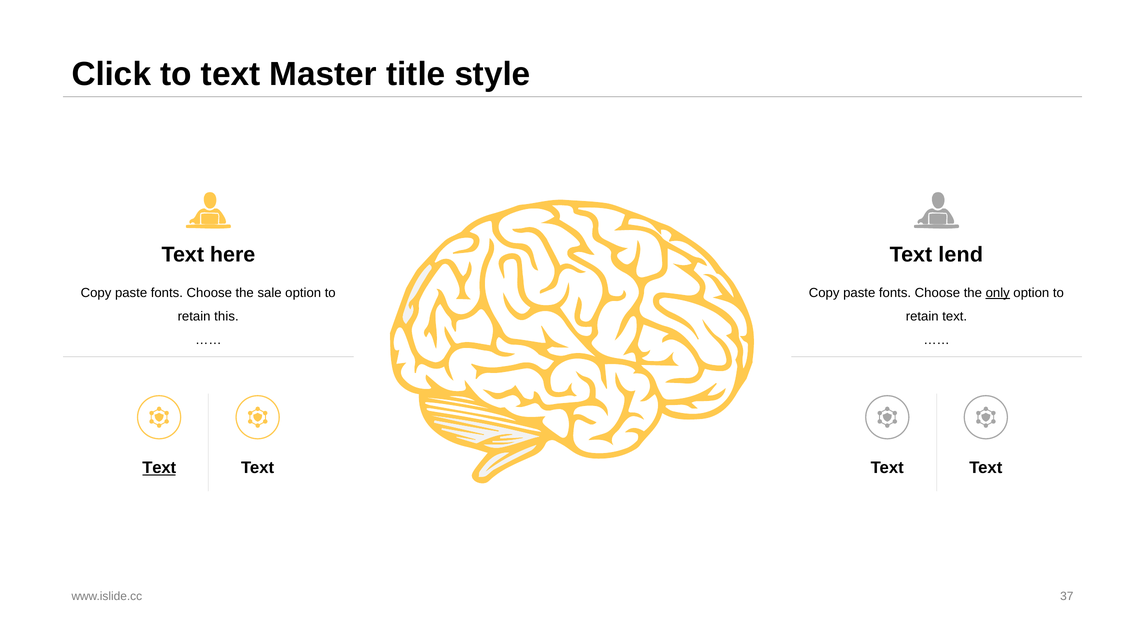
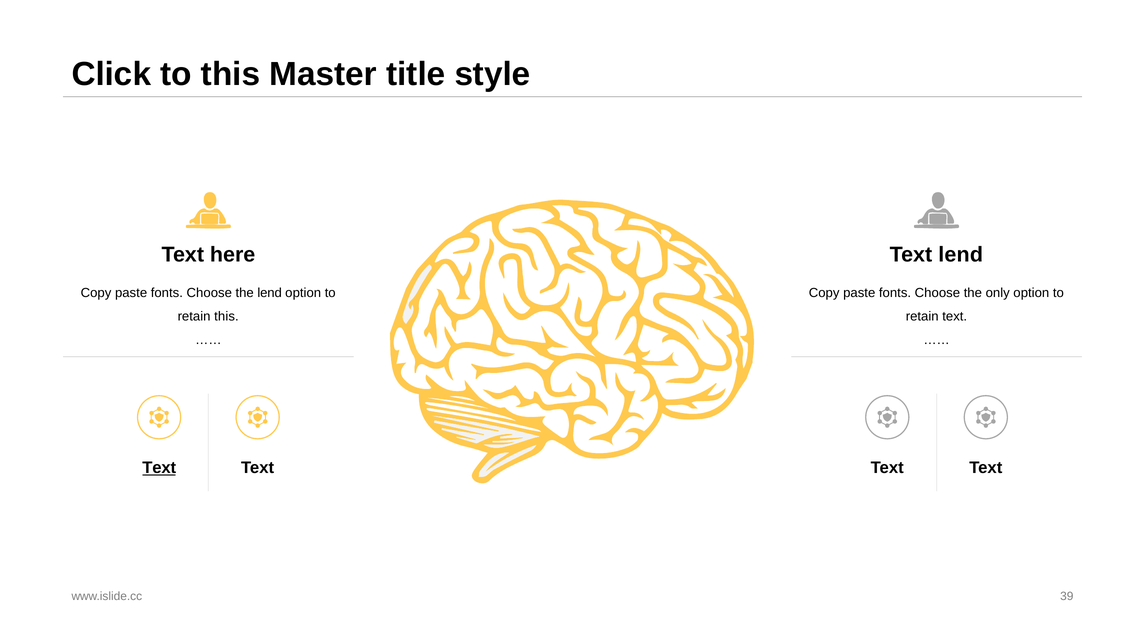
to text: text -> this
the sale: sale -> lend
only underline: present -> none
37: 37 -> 39
